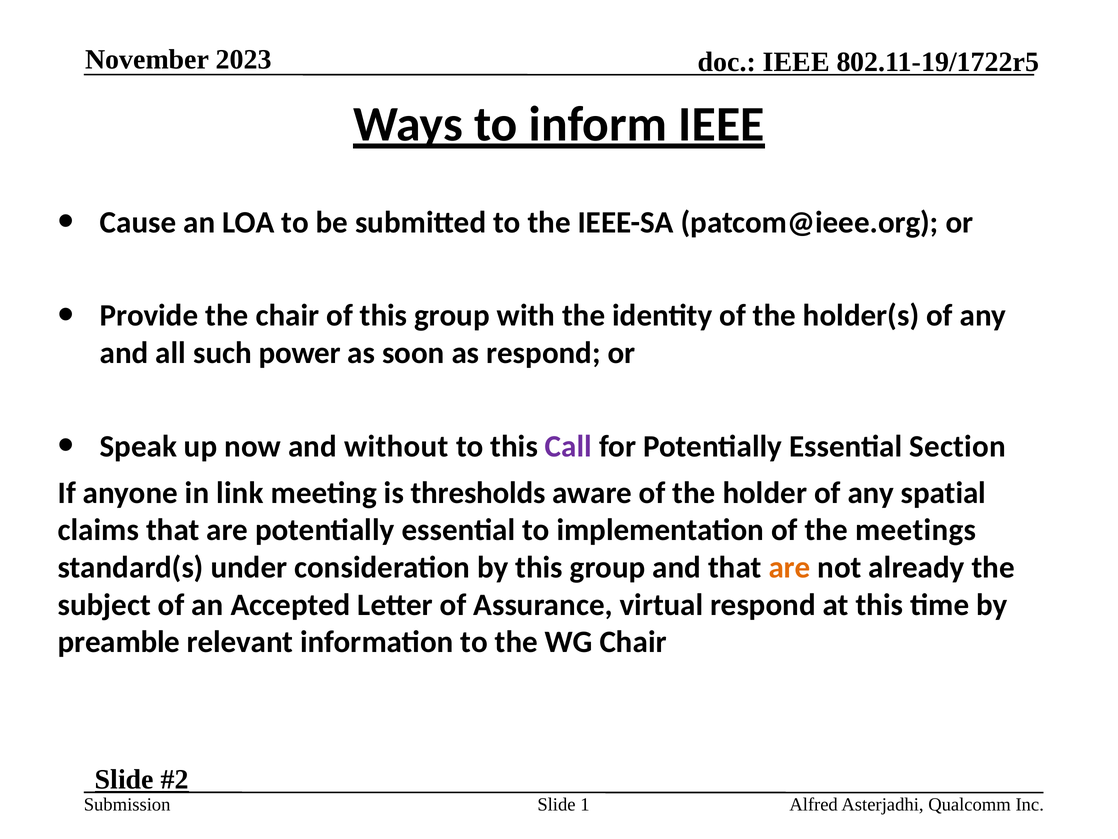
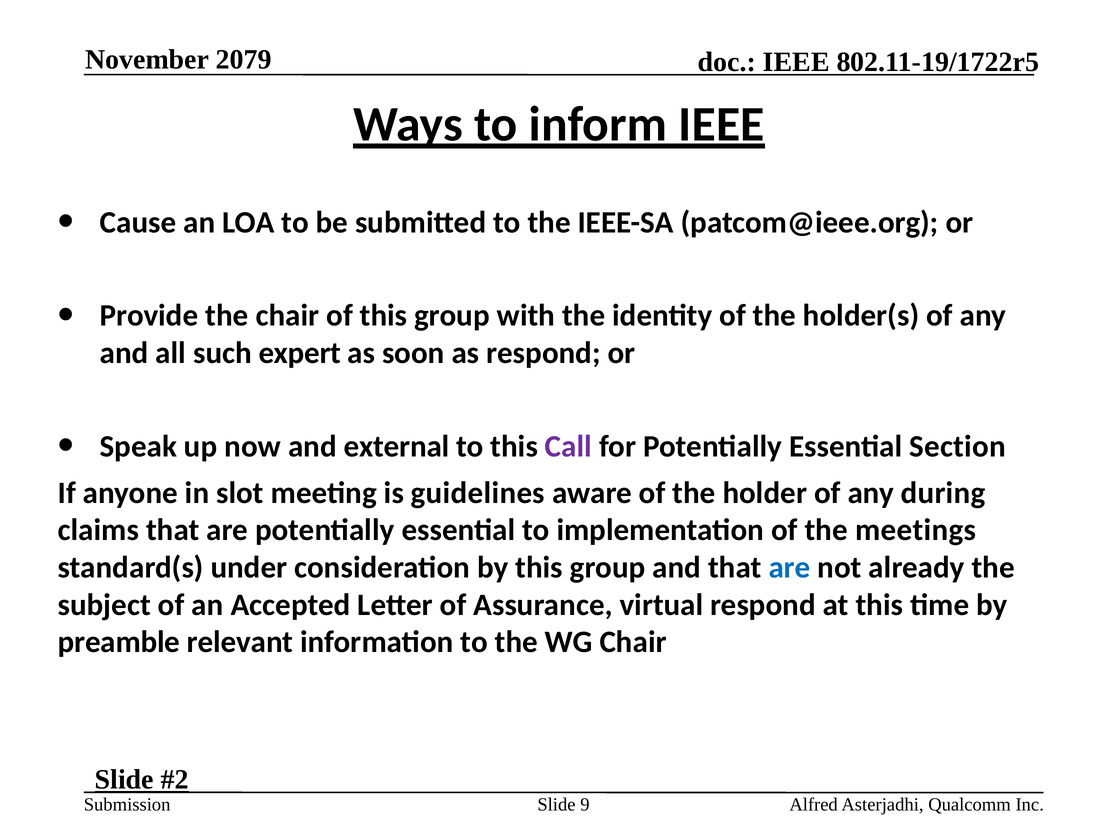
2023: 2023 -> 2079
power: power -> expert
without: without -> external
link: link -> slot
thresholds: thresholds -> guidelines
spatial: spatial -> during
are at (789, 567) colour: orange -> blue
1: 1 -> 9
